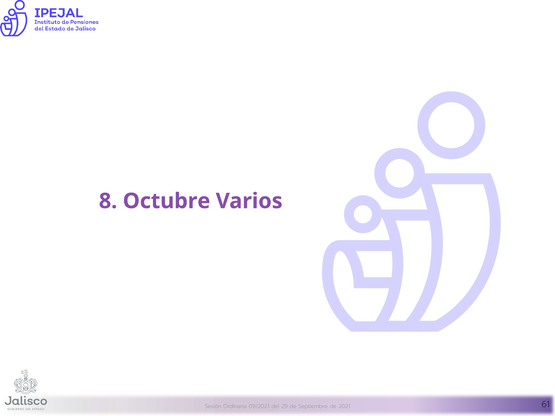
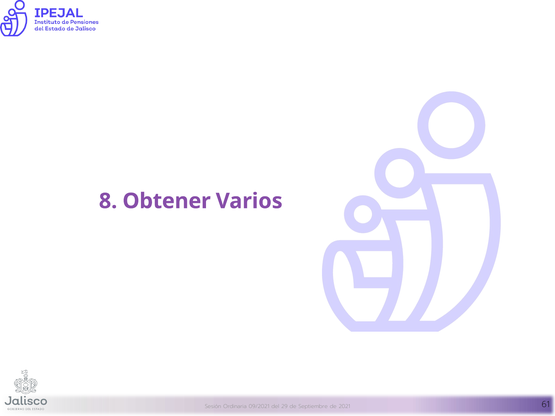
Octubre: Octubre -> Obtener
